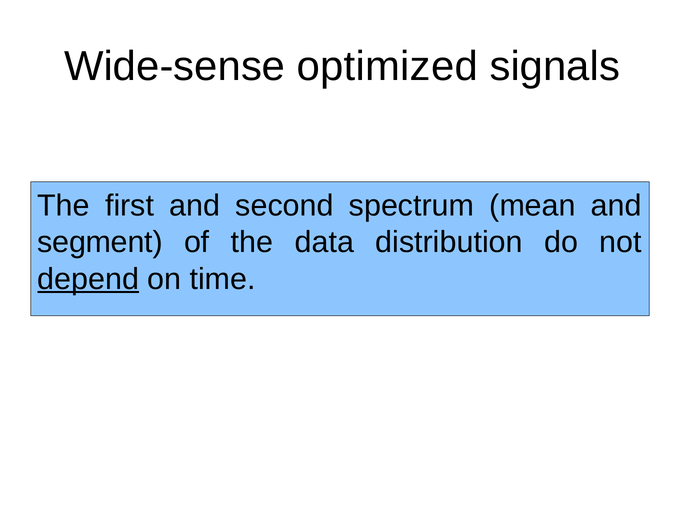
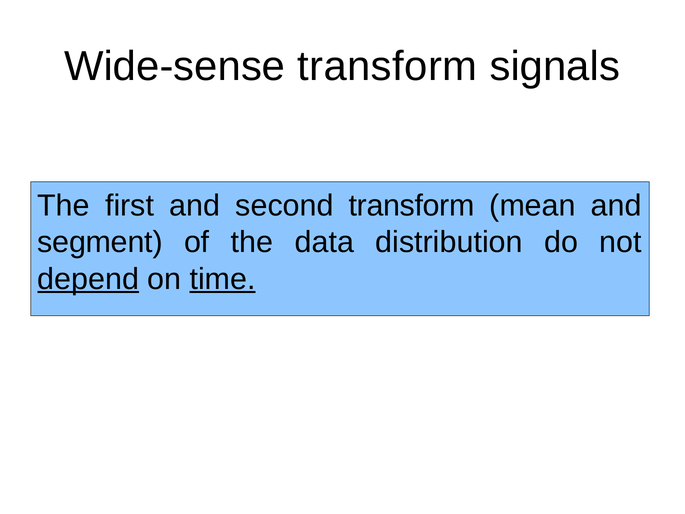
Wide-sense optimized: optimized -> transform
second spectrum: spectrum -> transform
time underline: none -> present
